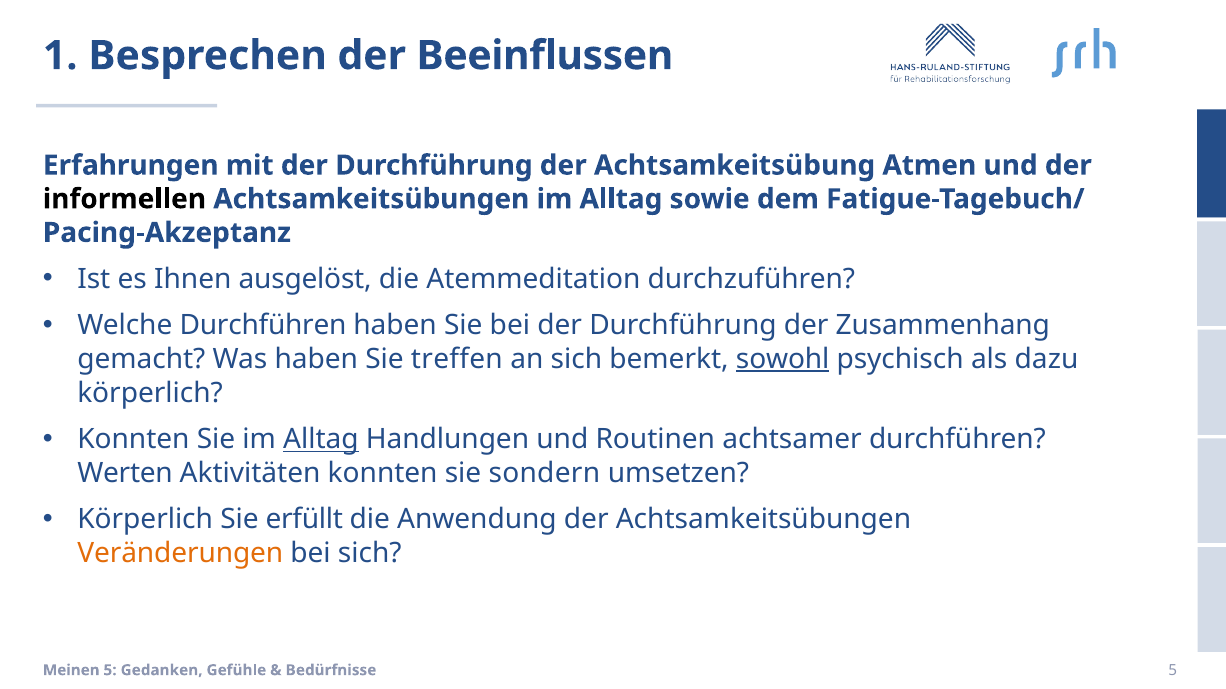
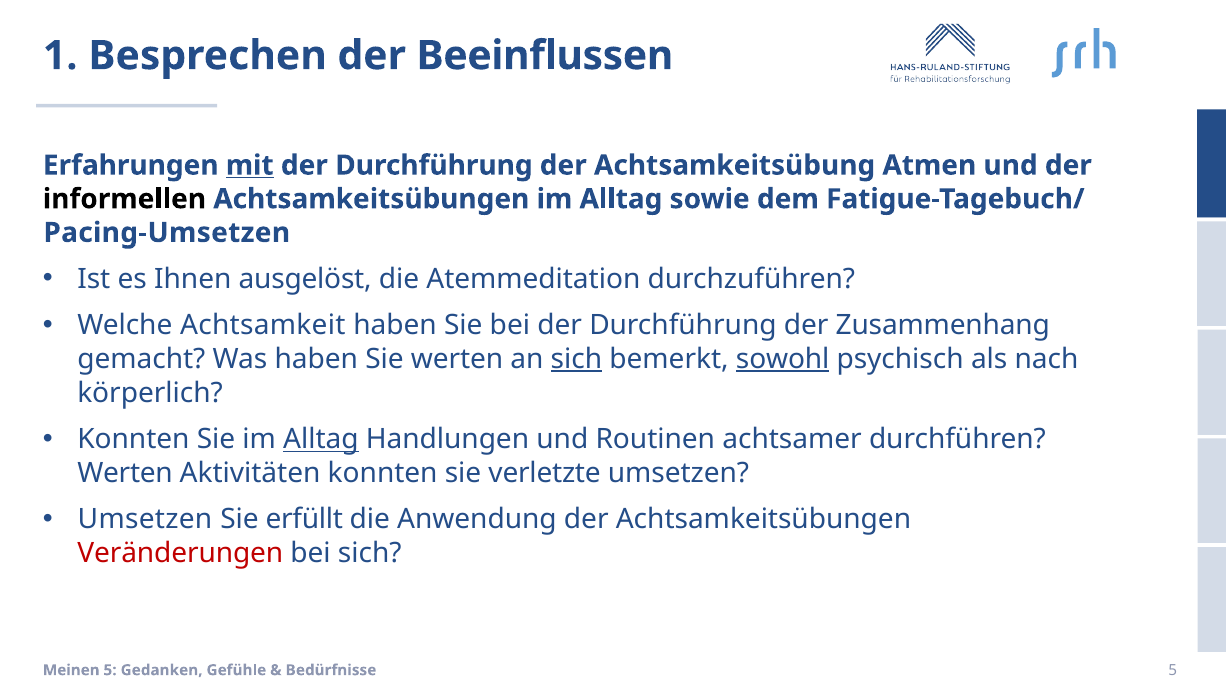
mit underline: none -> present
Pacing-Akzeptanz: Pacing-Akzeptanz -> Pacing-Umsetzen
Welche Durchführen: Durchführen -> Achtsamkeit
Sie treffen: treffen -> werten
sich at (576, 360) underline: none -> present
dazu: dazu -> nach
sondern: sondern -> verletzte
Körperlich at (145, 520): Körperlich -> Umsetzen
Veränderungen colour: orange -> red
